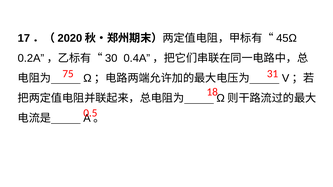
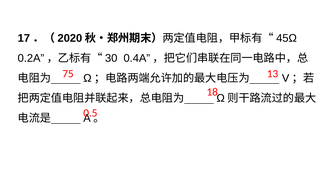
31: 31 -> 13
